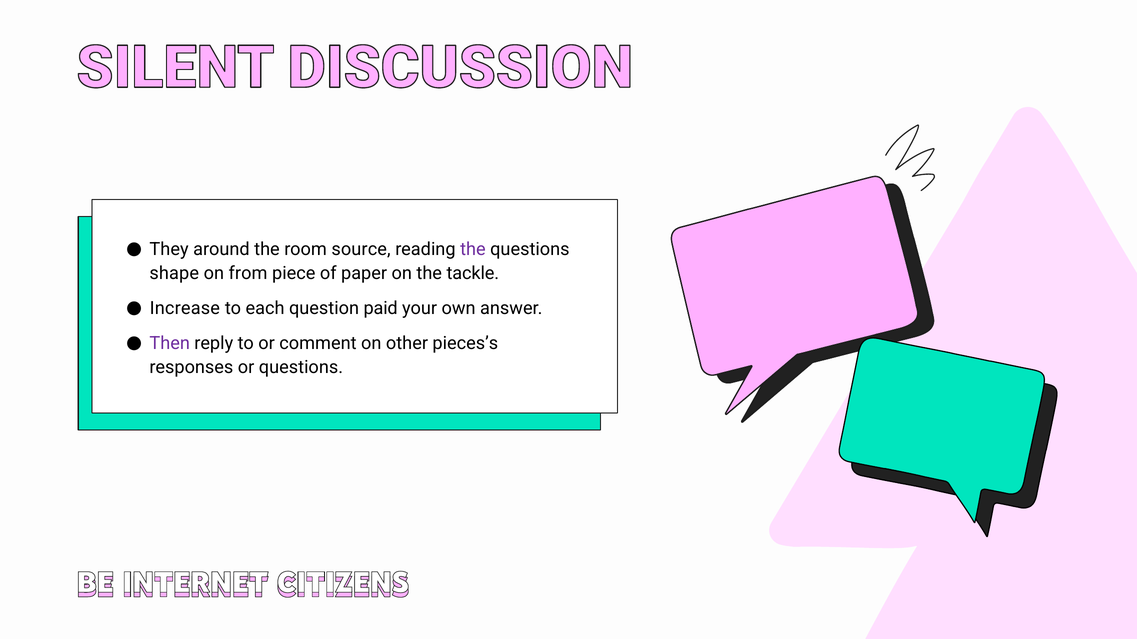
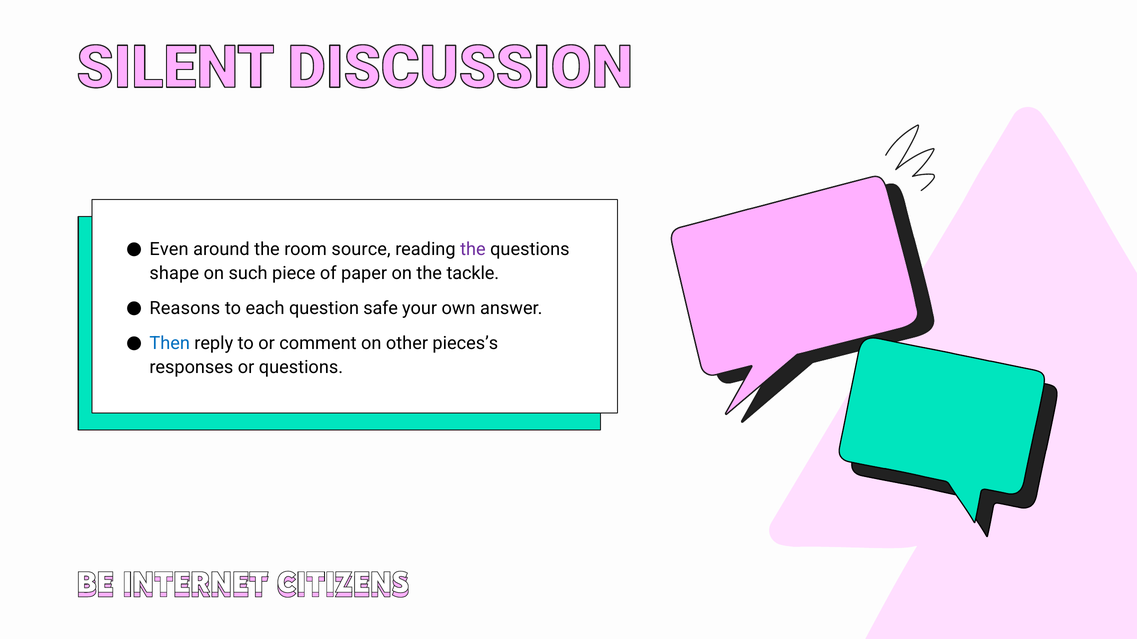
They: They -> Even
from: from -> such
Increase: Increase -> Reasons
paid: paid -> safe
Then colour: purple -> blue
